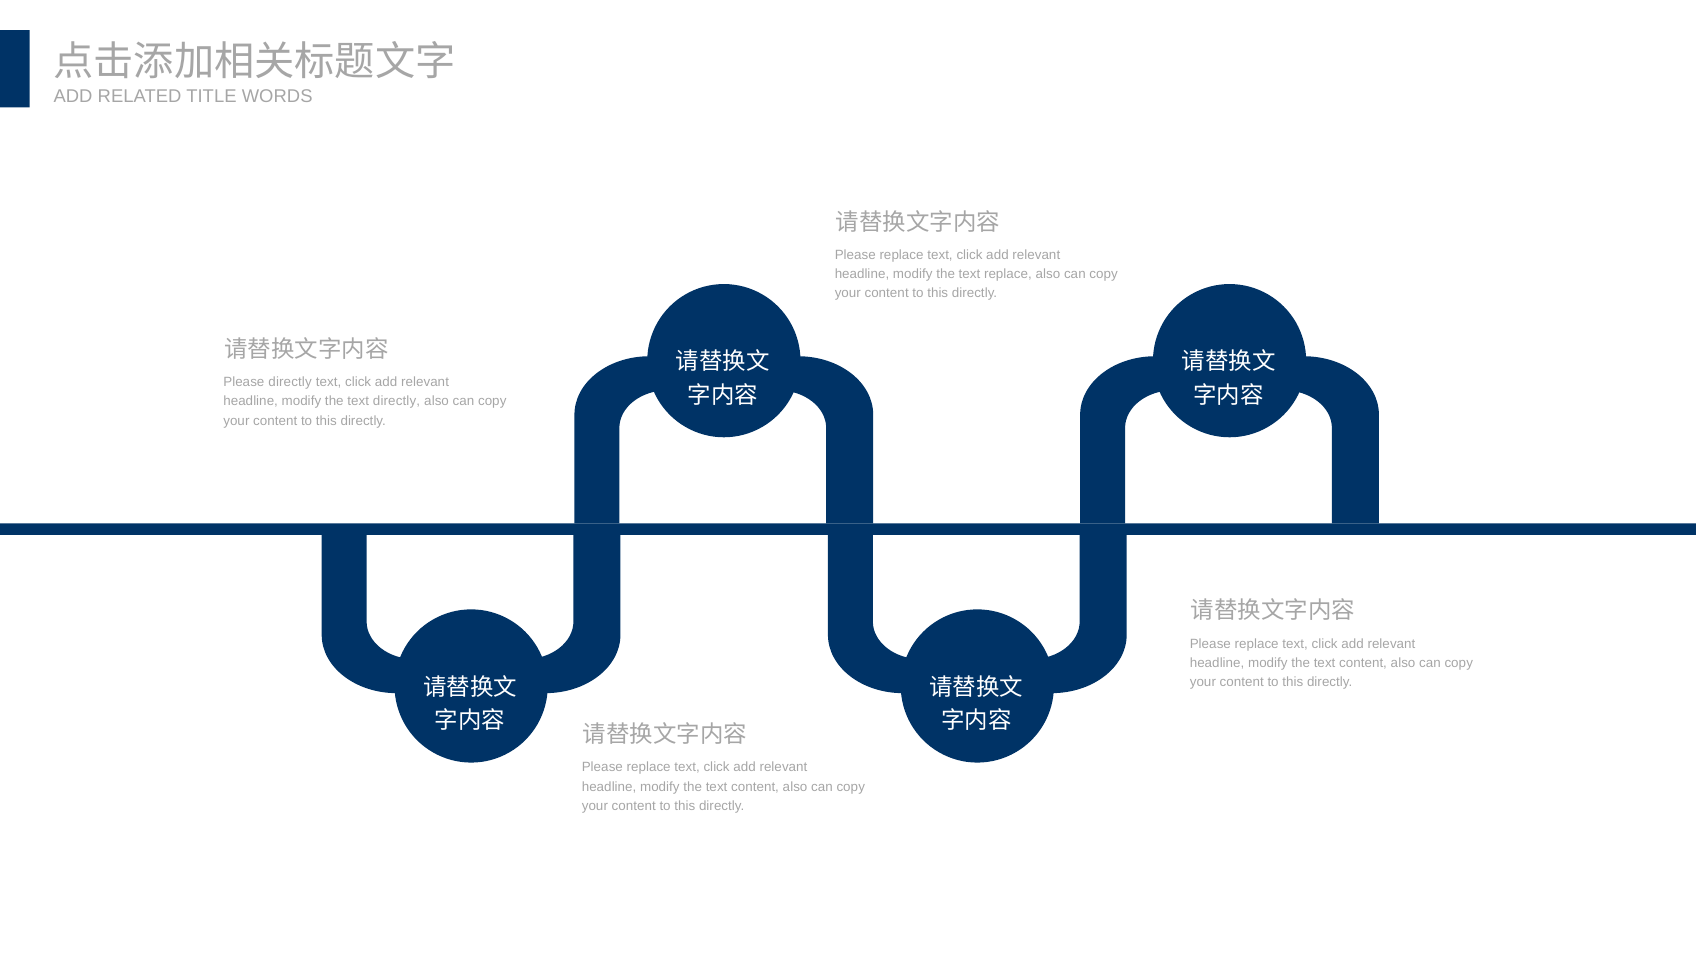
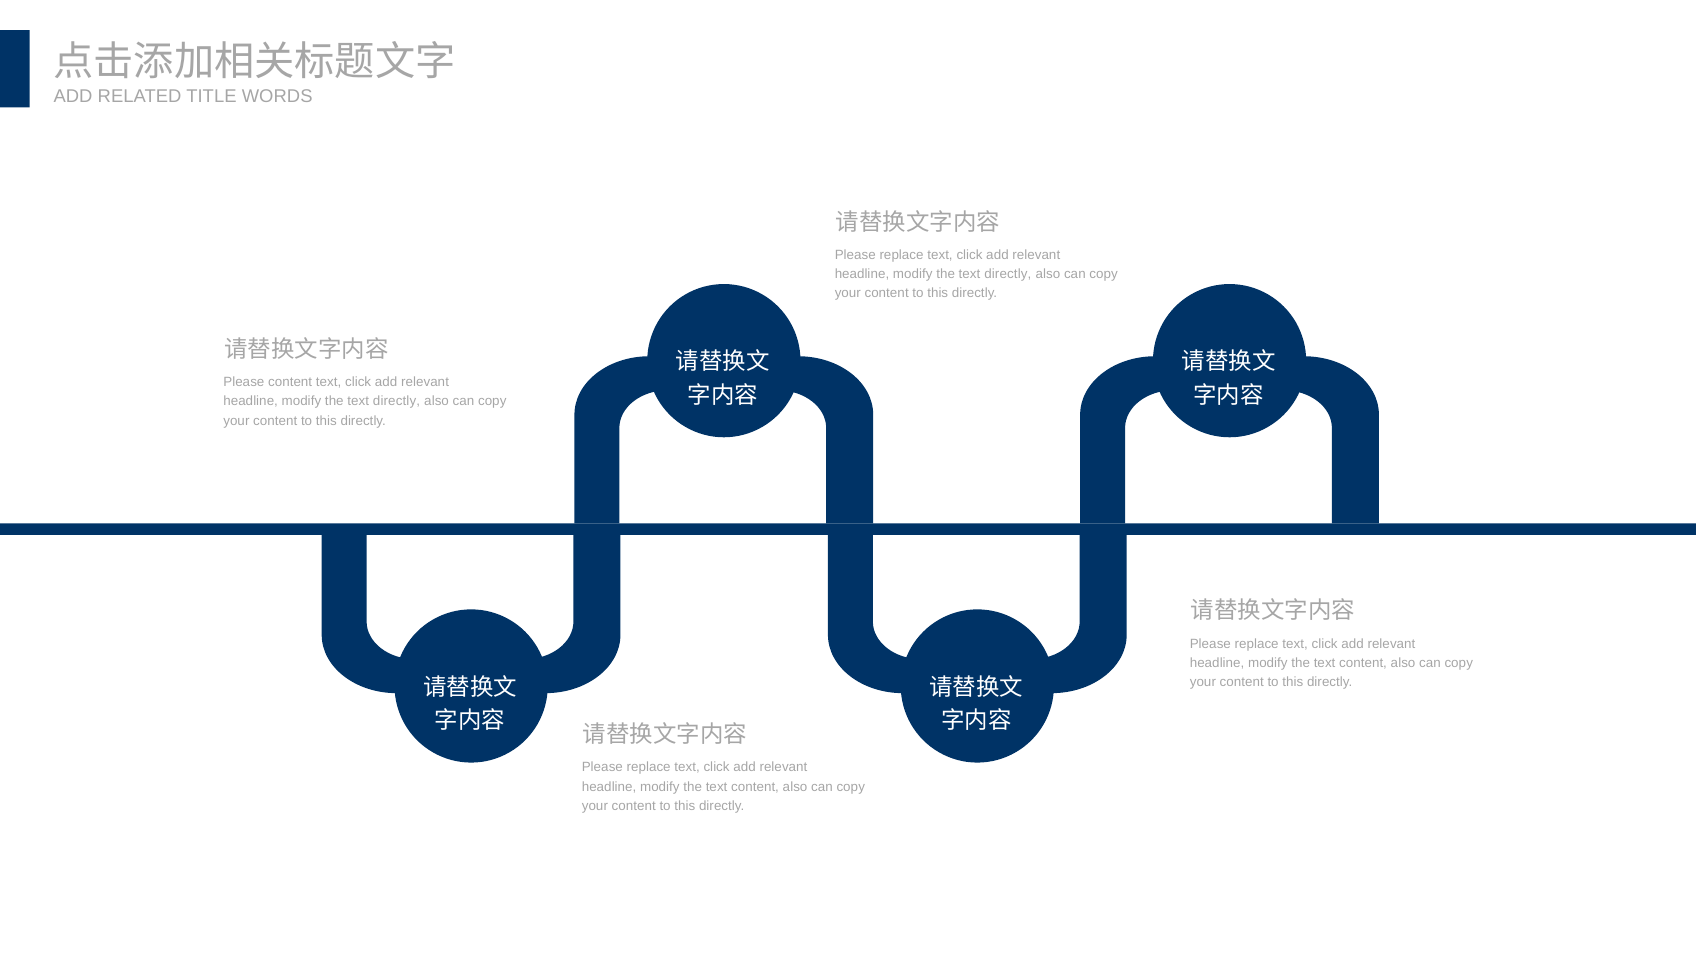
replace at (1008, 274): replace -> directly
Please directly: directly -> content
